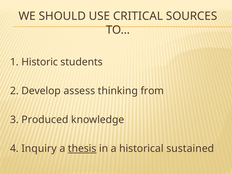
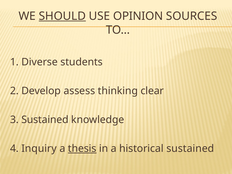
SHOULD underline: none -> present
CRITICAL: CRITICAL -> OPINION
Historic: Historic -> Diverse
from: from -> clear
3 Produced: Produced -> Sustained
